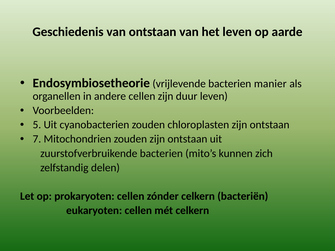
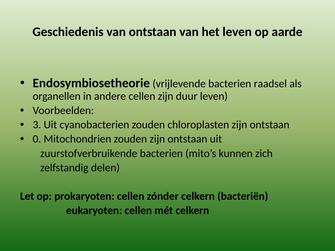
manier: manier -> raadsel
5: 5 -> 3
7: 7 -> 0
